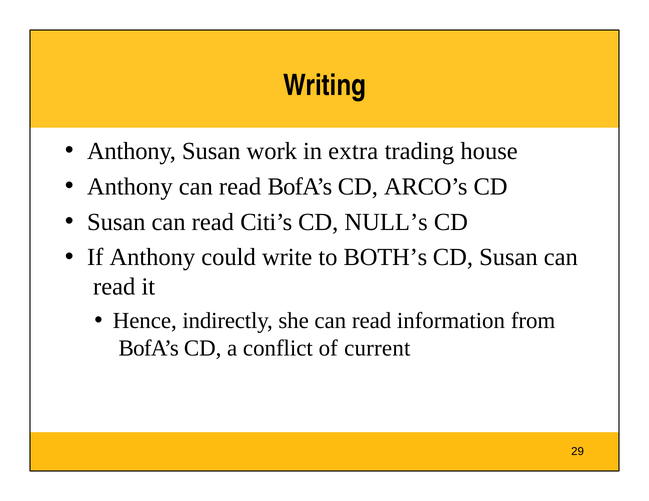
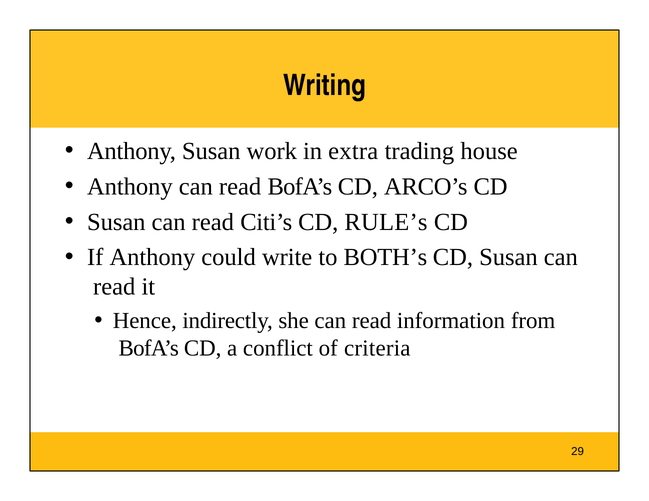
NULL’s: NULL’s -> RULE’s
current: current -> criteria
